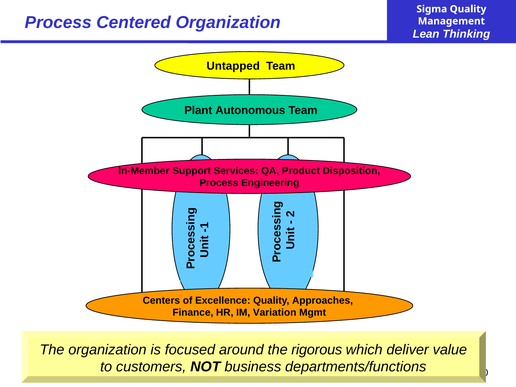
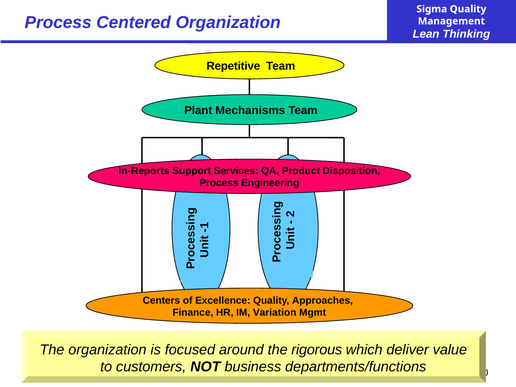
Untapped: Untapped -> Repetitive
Autonomous: Autonomous -> Mechanisms
In-Member: In-Member -> In-Reports
